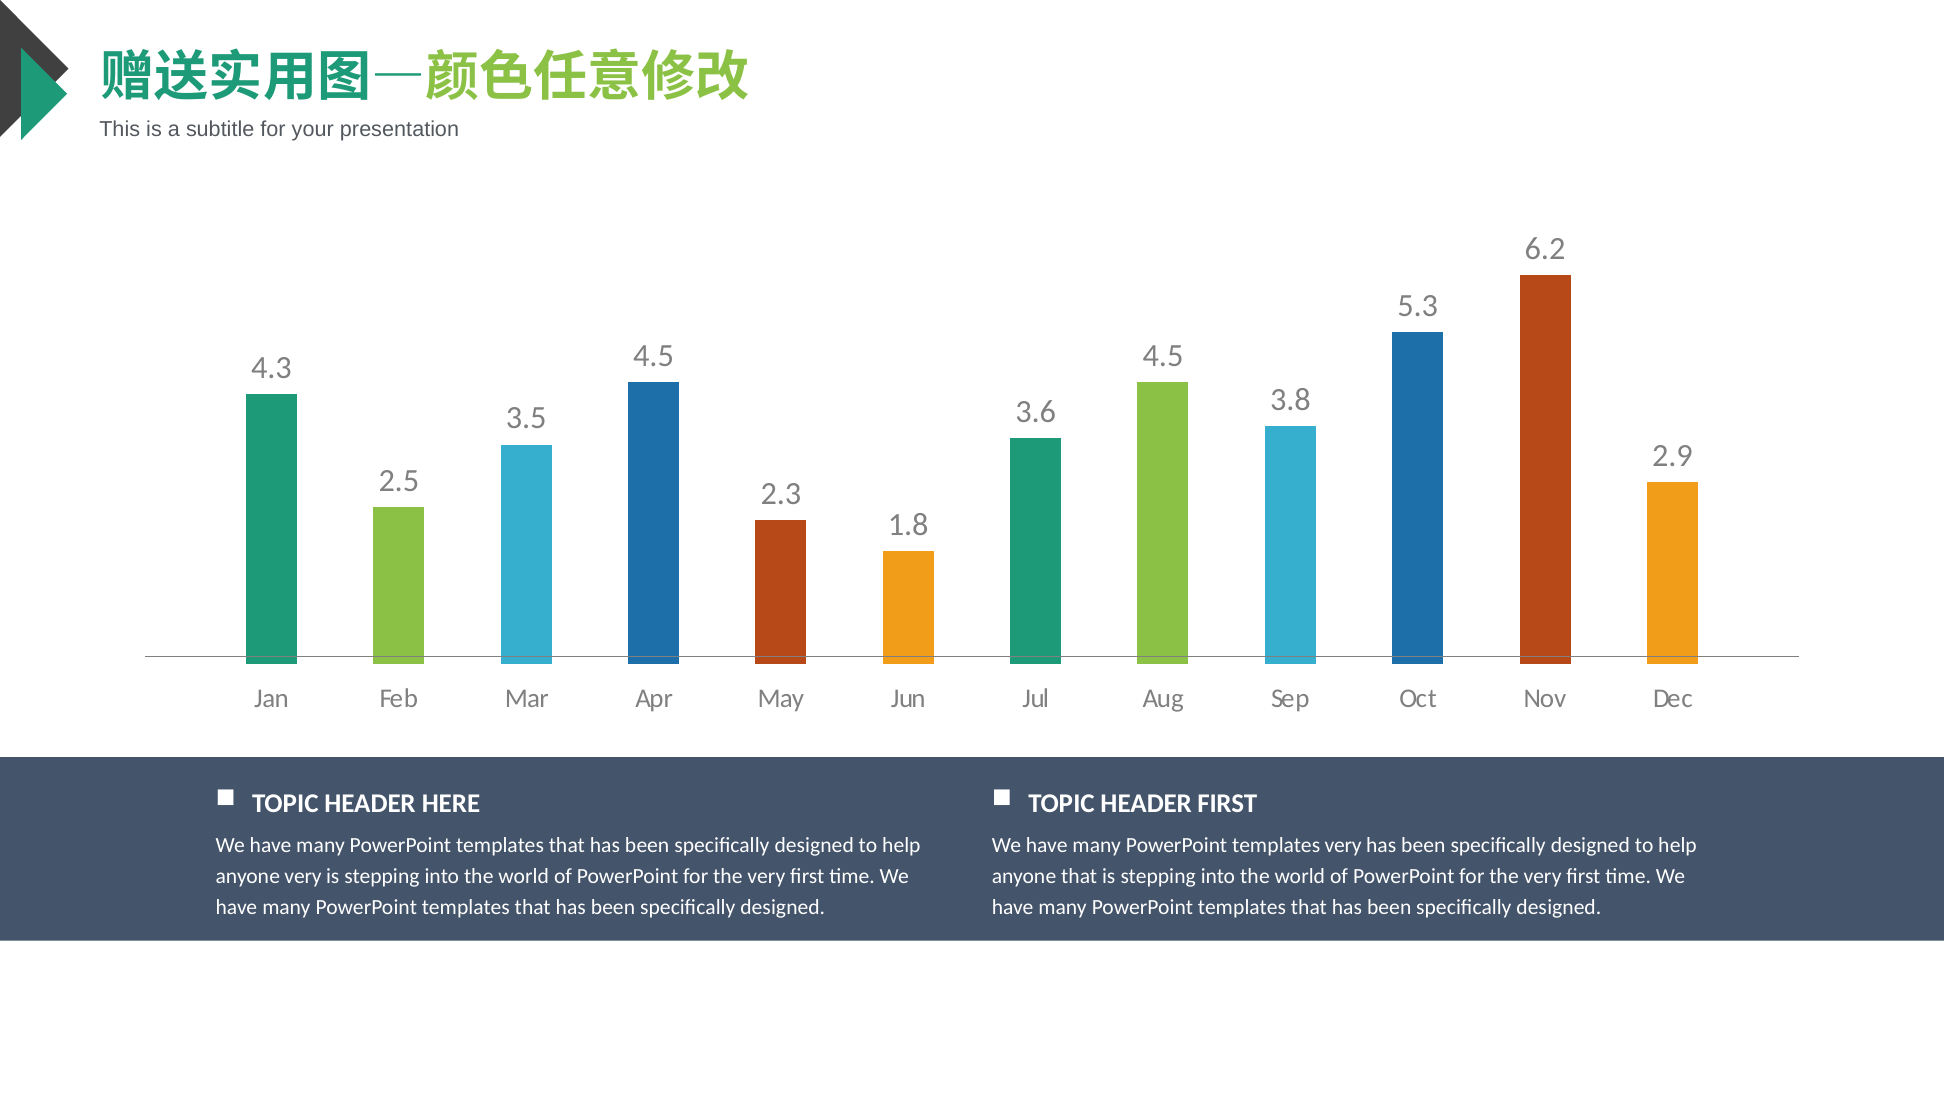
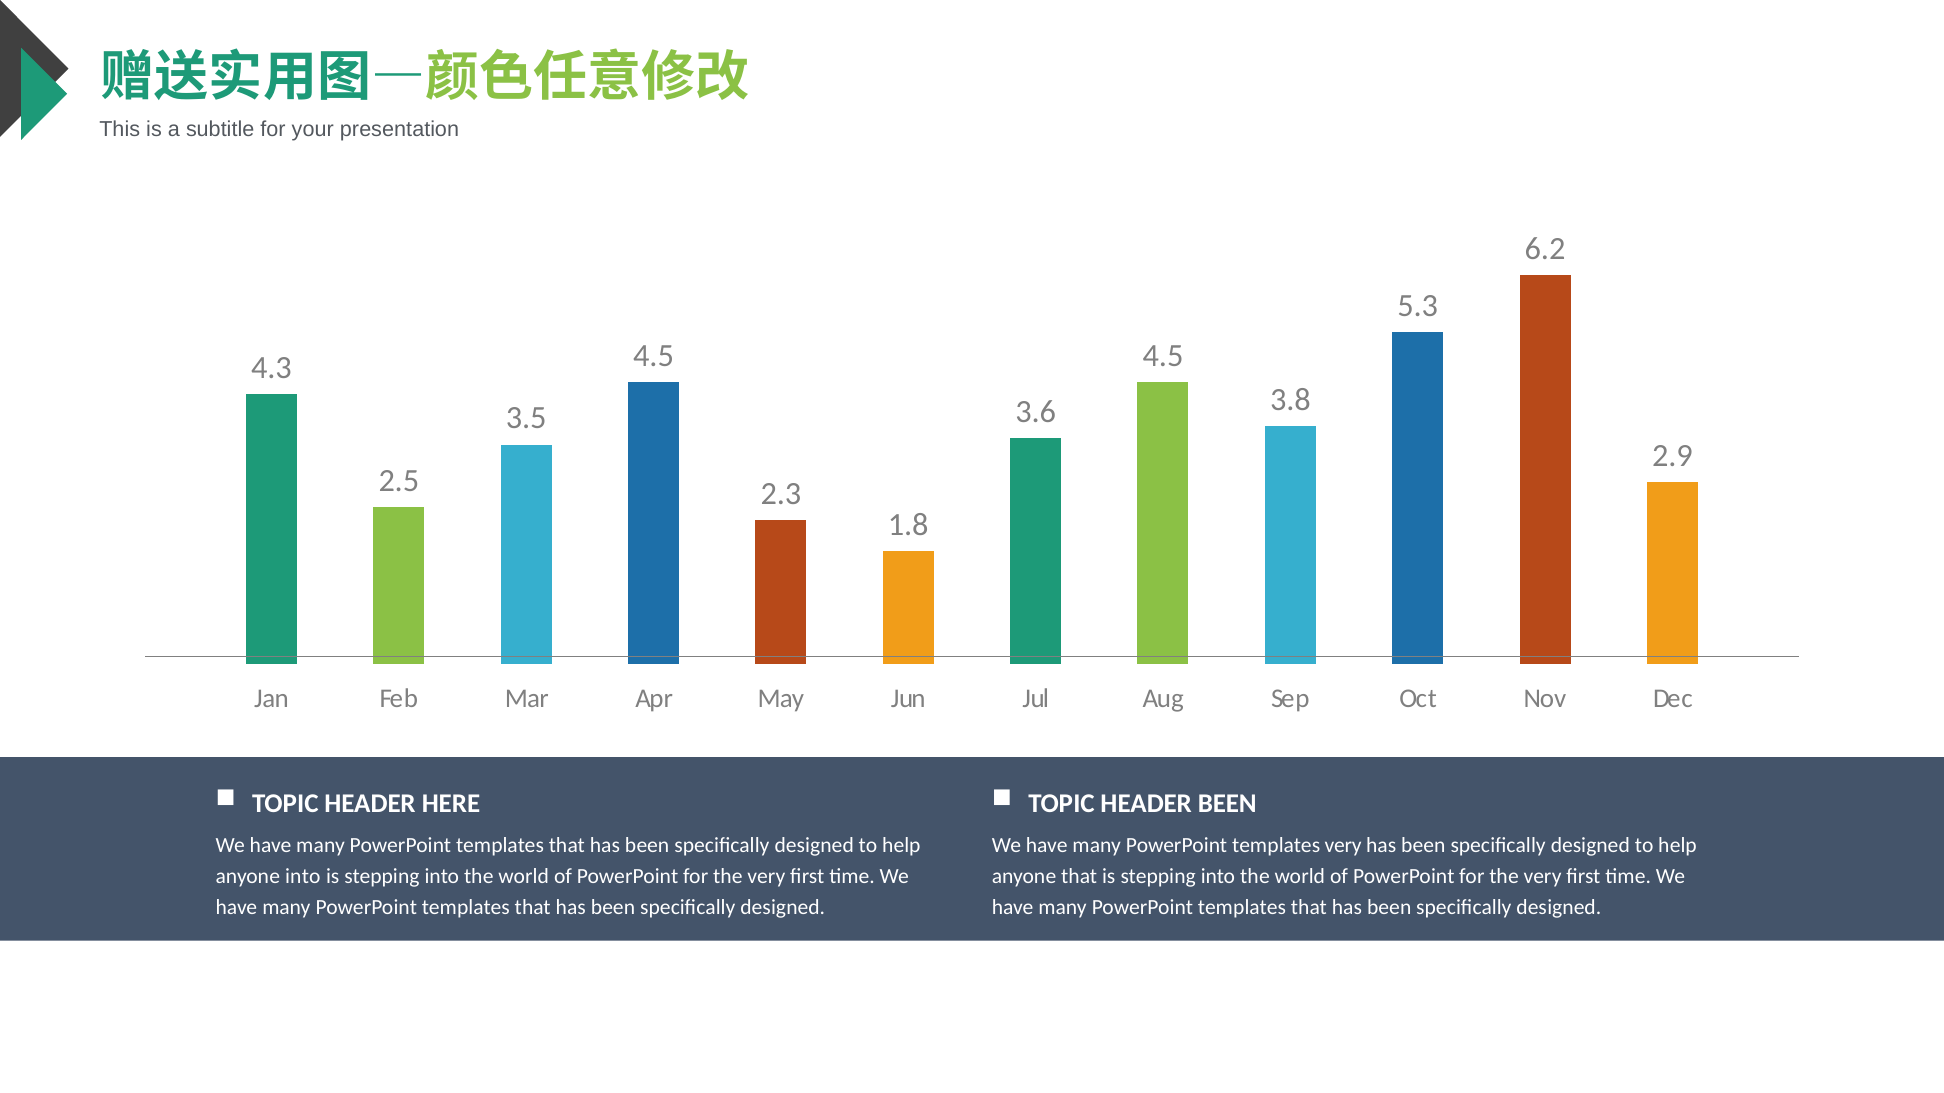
HEADER FIRST: FIRST -> BEEN
anyone very: very -> into
